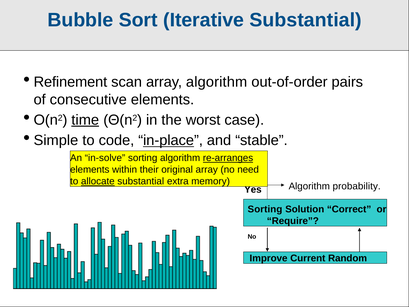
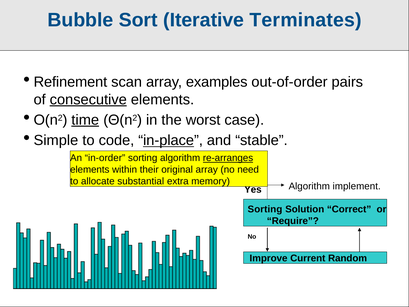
Iterative Substantial: Substantial -> Terminates
array algorithm: algorithm -> examples
consecutive underline: none -> present
in-solve: in-solve -> in-order
allocate underline: present -> none
probability: probability -> implement
